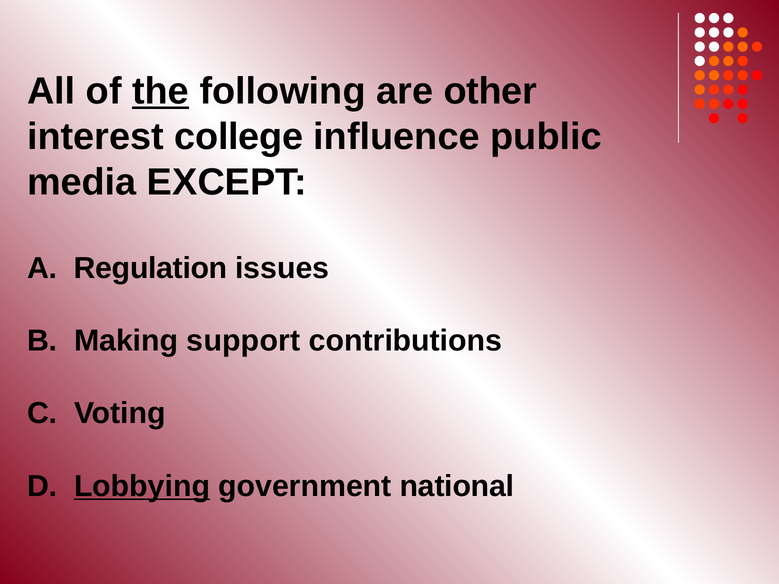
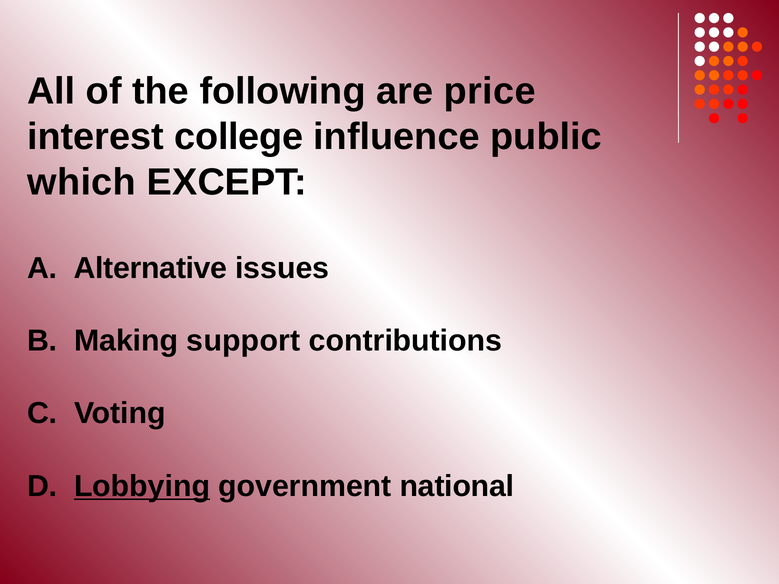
the underline: present -> none
other: other -> price
media: media -> which
Regulation: Regulation -> Alternative
